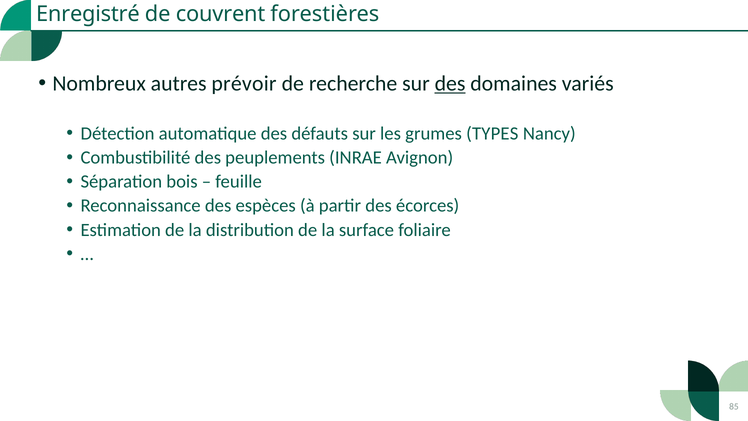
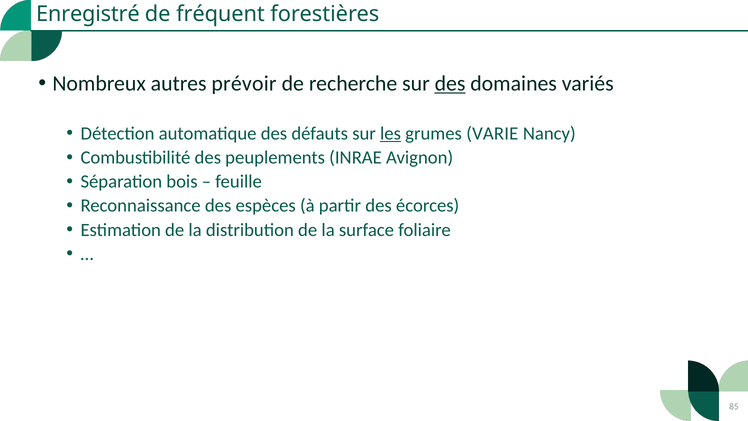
couvrent: couvrent -> fréquent
les underline: none -> present
TYPES: TYPES -> VARIE
